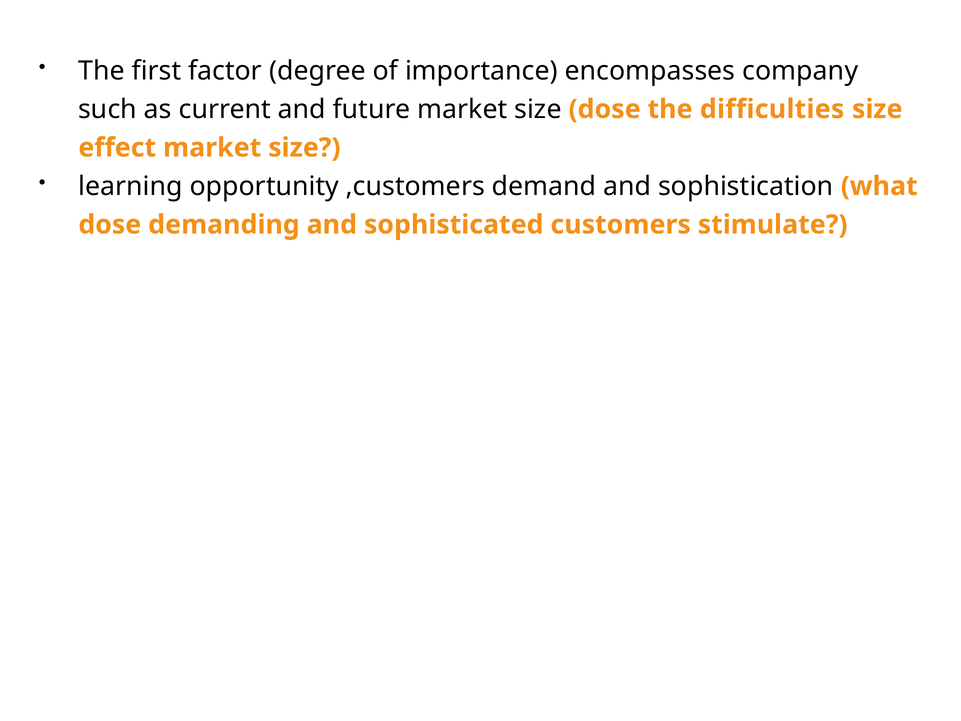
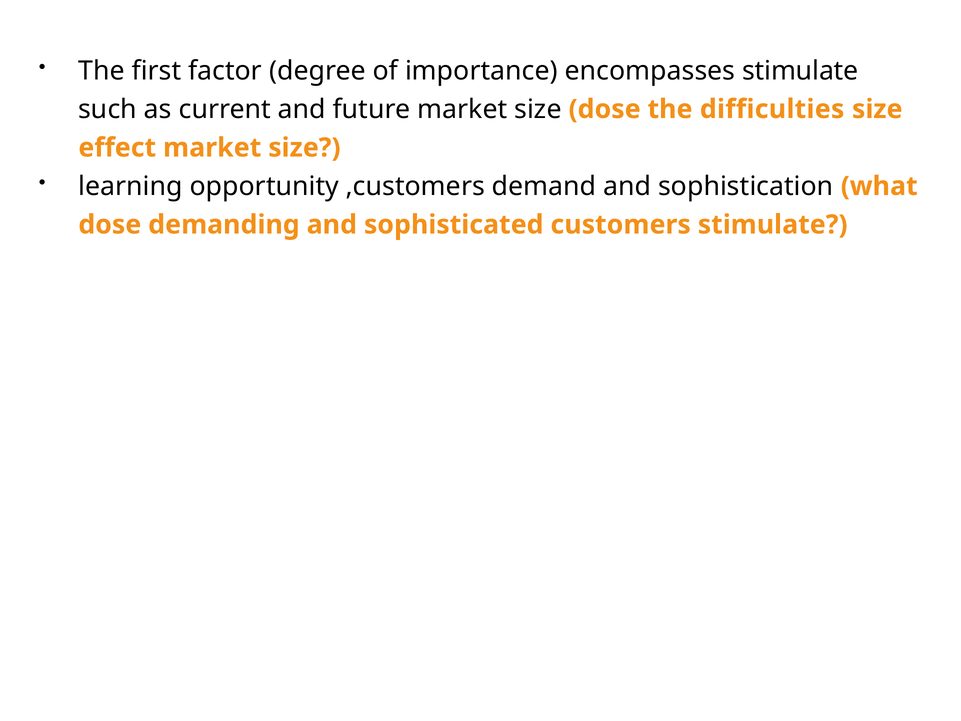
encompasses company: company -> stimulate
